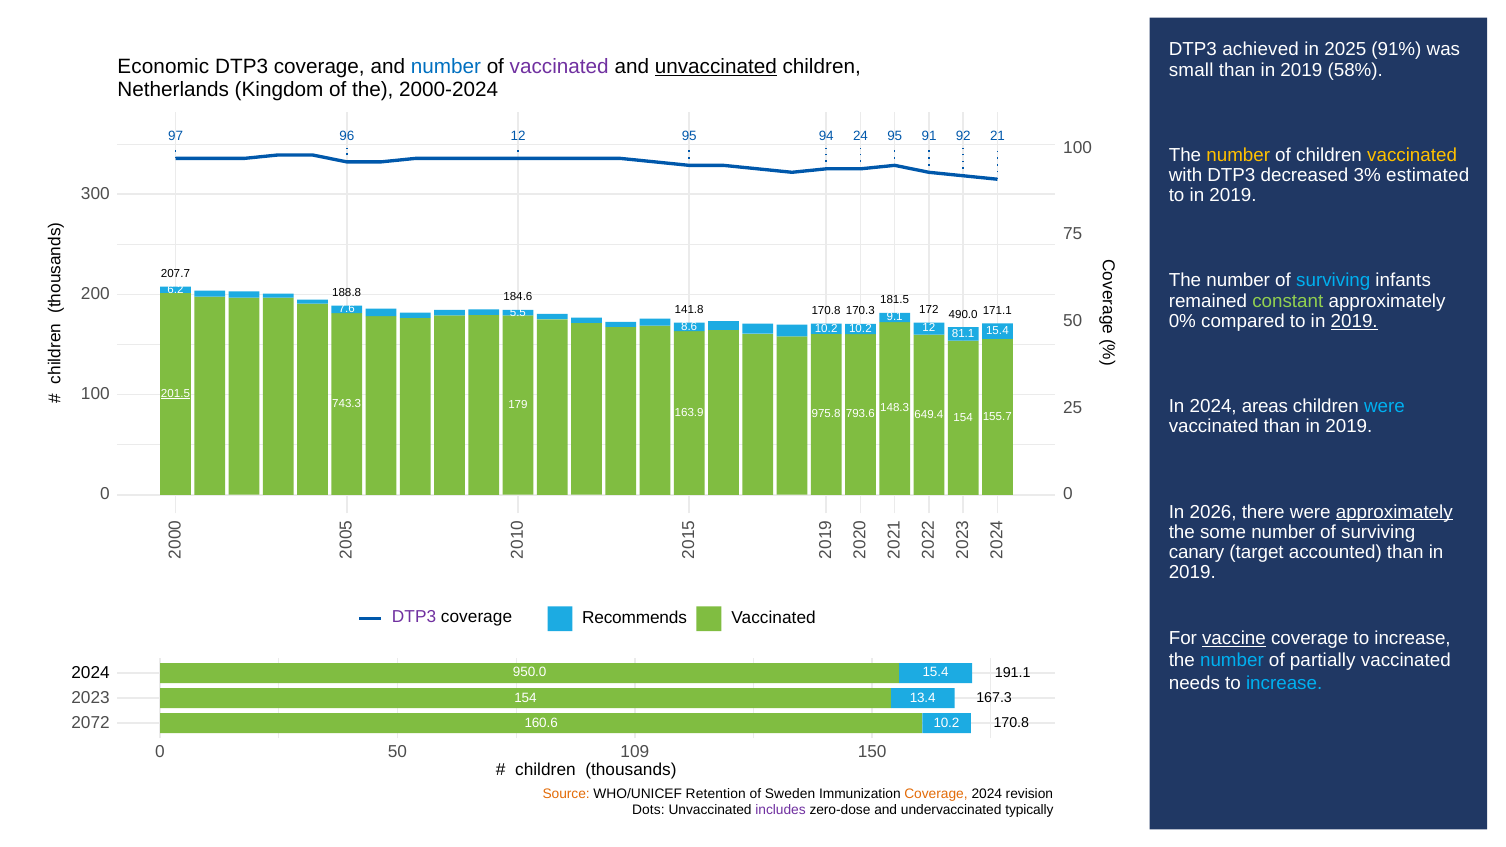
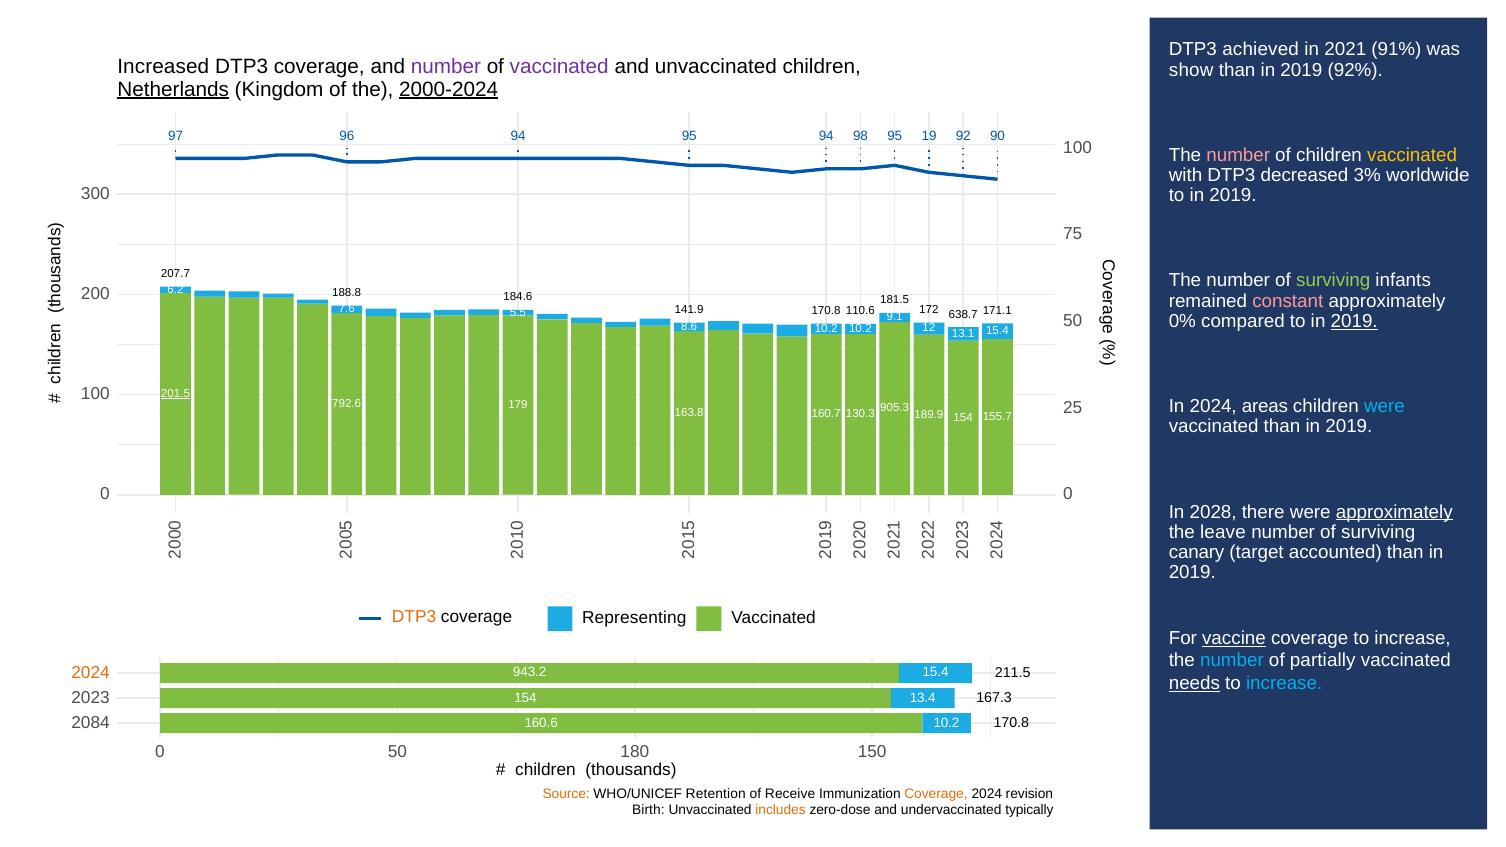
2025: 2025 -> 2021
Economic: Economic -> Increased
number at (446, 67) colour: blue -> purple
unvaccinated at (716, 67) underline: present -> none
small: small -> show
58%: 58% -> 92%
Netherlands underline: none -> present
2000-2024 underline: none -> present
96 12: 12 -> 94
24: 24 -> 98
91: 91 -> 19
21: 21 -> 90
number at (1238, 155) colour: yellow -> pink
estimated: estimated -> worldwide
surviving at (1333, 281) colour: light blue -> light green
constant colour: light green -> pink
490.0: 490.0 -> 638.7
141.8: 141.8 -> 141.9
170.3: 170.3 -> 110.6
81.1: 81.1 -> 13.1
743.3: 743.3 -> 792.6
148.3: 148.3 -> 905.3
163.9: 163.9 -> 163.8
975.8: 975.8 -> 160.7
793.6: 793.6 -> 130.3
649.4: 649.4 -> 189.9
2026: 2026 -> 2028
some: some -> leave
DTP3 at (414, 617) colour: purple -> orange
Recommends: Recommends -> Representing
2024 at (91, 673) colour: black -> orange
191.1: 191.1 -> 211.5
950.0: 950.0 -> 943.2
needs underline: none -> present
2072: 2072 -> 2084
109: 109 -> 180
Sweden: Sweden -> Receive
Dots: Dots -> Birth
includes colour: purple -> orange
